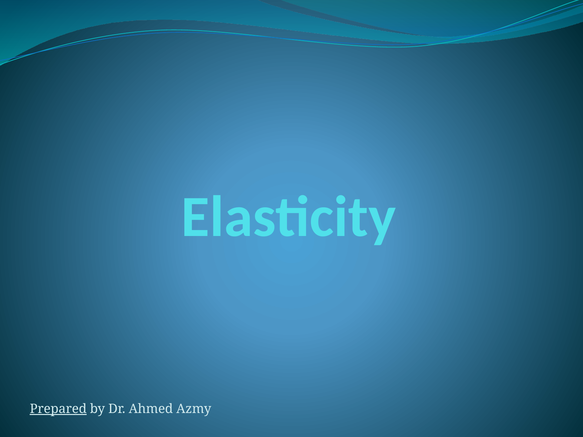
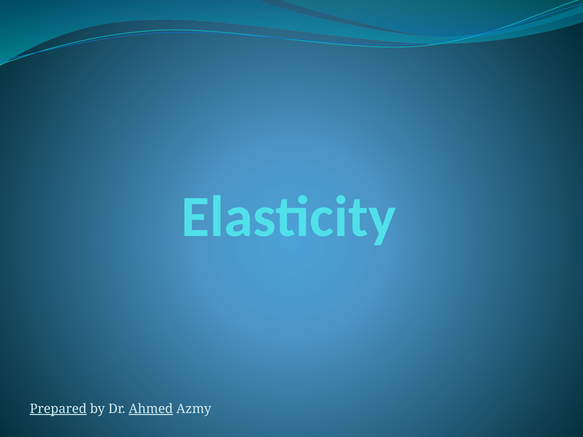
Ahmed underline: none -> present
